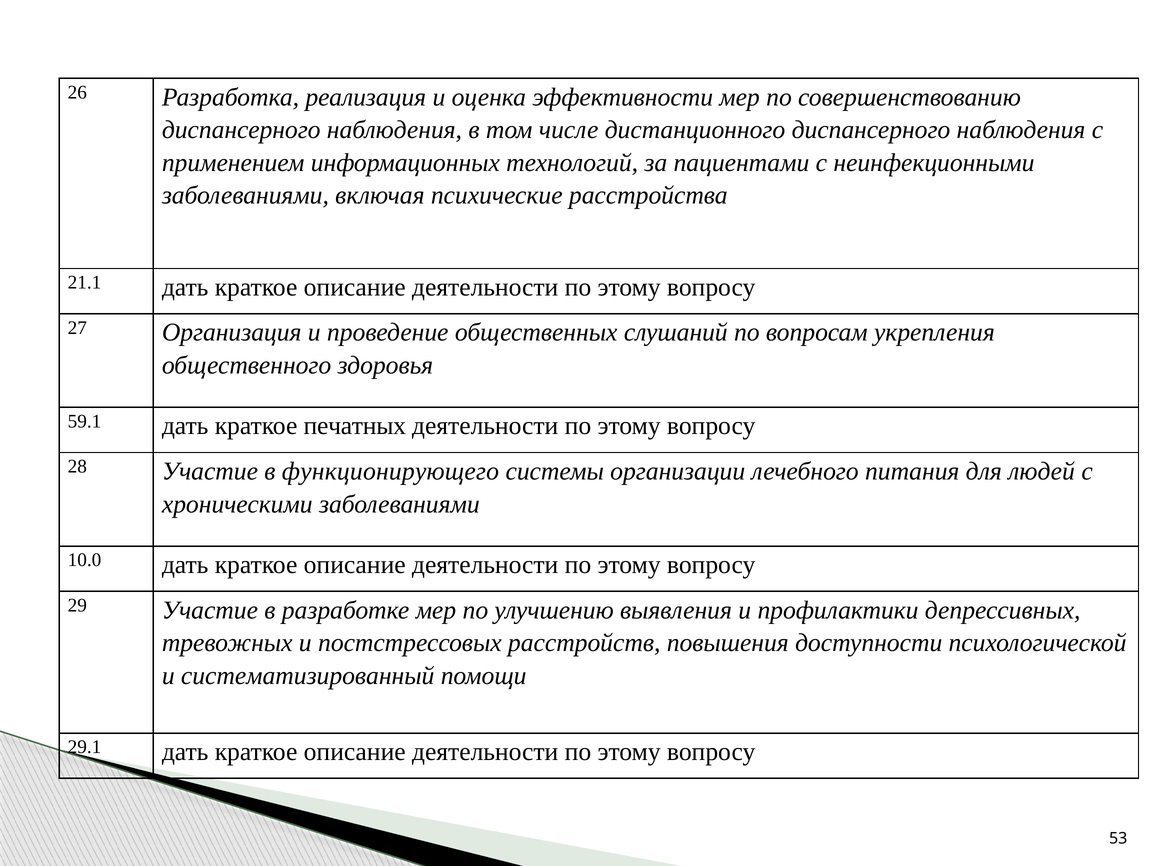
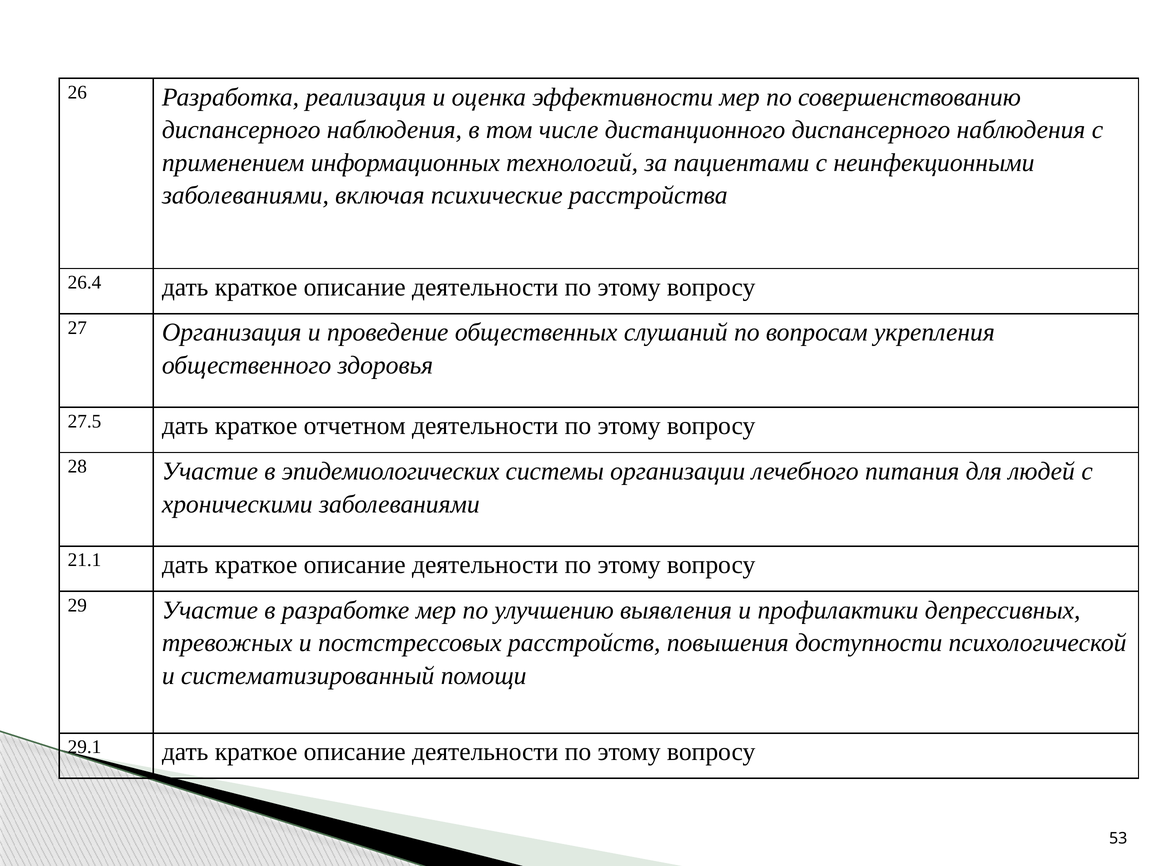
21.1: 21.1 -> 26.4
59.1: 59.1 -> 27.5
печатных: печатных -> отчетном
функционирующего: функционирующего -> эпидемиологических
10.0: 10.0 -> 21.1
